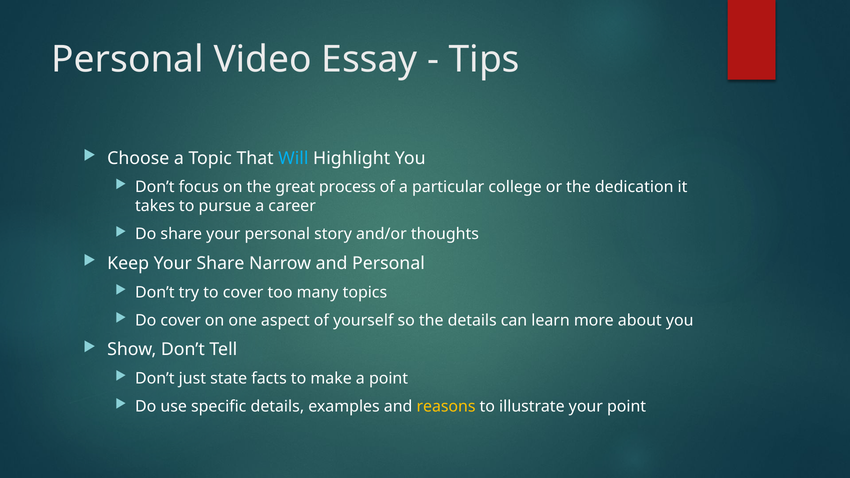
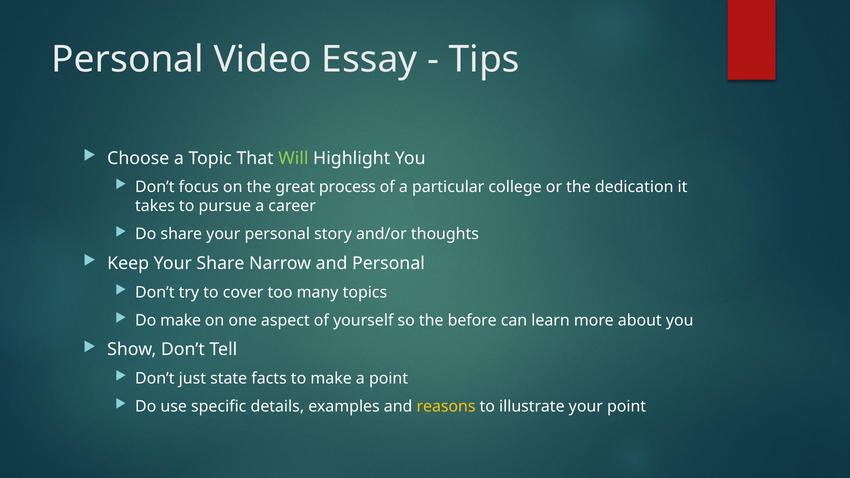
Will colour: light blue -> light green
Do cover: cover -> make
the details: details -> before
